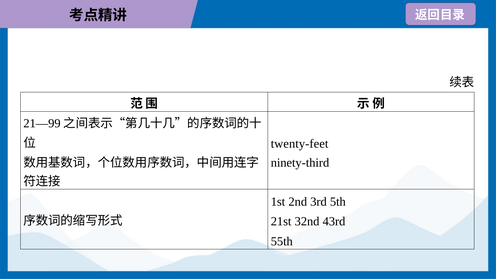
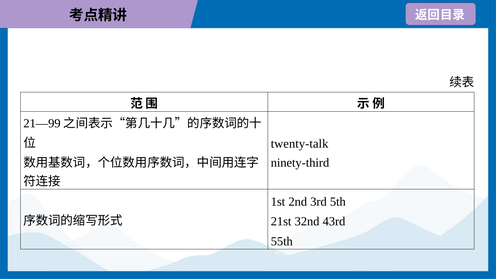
twenty-feet: twenty-feet -> twenty-talk
